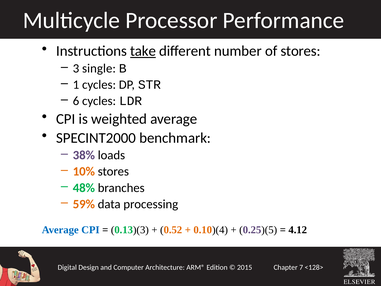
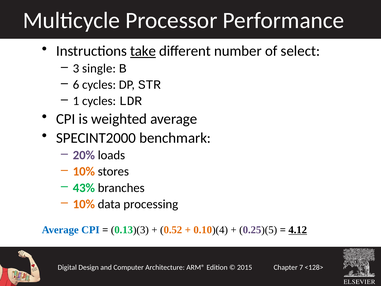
of stores: stores -> select
1: 1 -> 6
6: 6 -> 1
38%: 38% -> 20%
48%: 48% -> 43%
59% at (84, 204): 59% -> 10%
4.12 underline: none -> present
